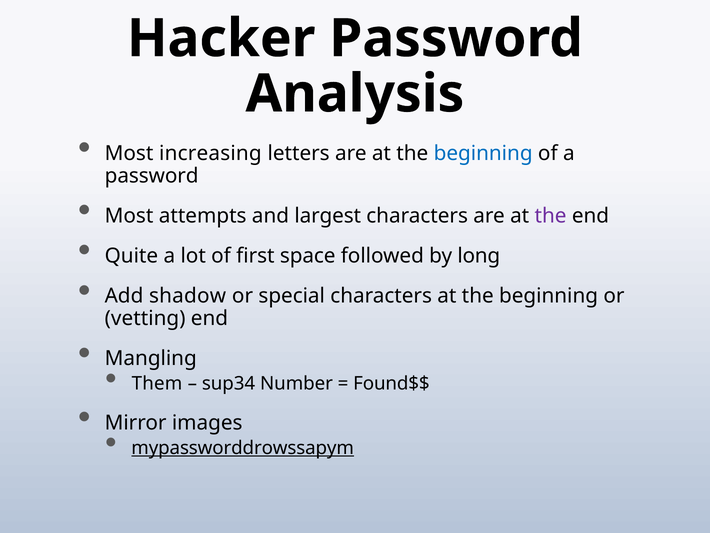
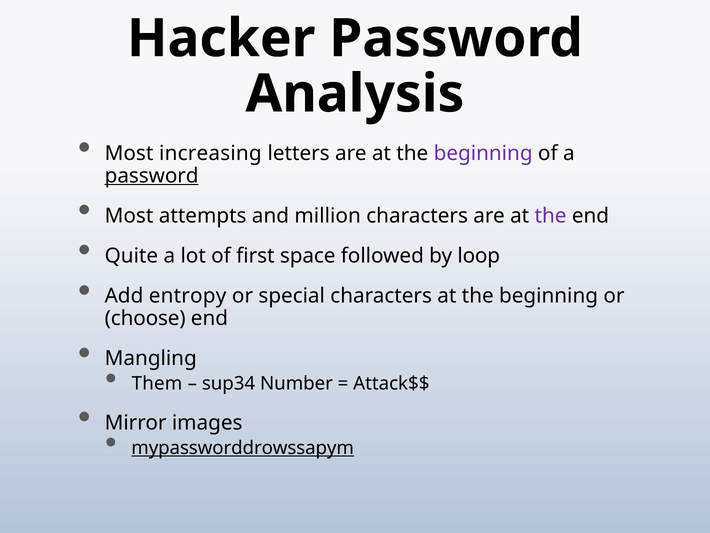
beginning at (483, 153) colour: blue -> purple
password at (152, 176) underline: none -> present
largest: largest -> million
long: long -> loop
shadow: shadow -> entropy
vetting: vetting -> choose
Found$$: Found$$ -> Attack$$
